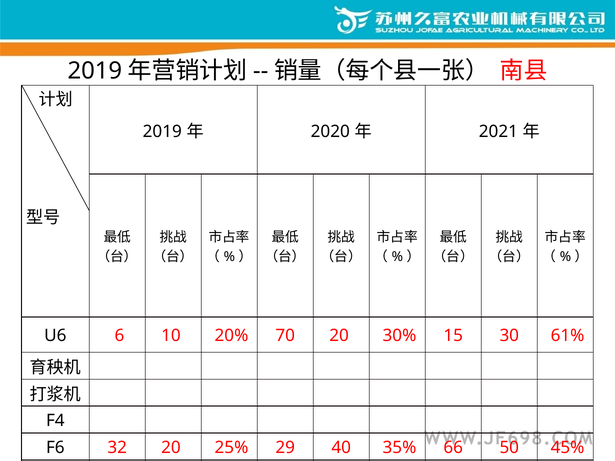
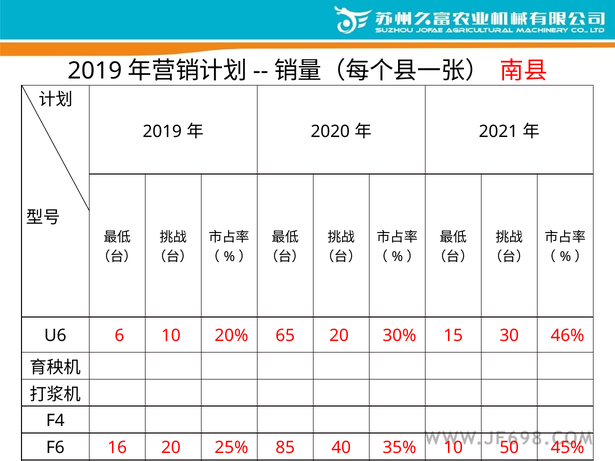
70: 70 -> 65
61%: 61% -> 46%
32: 32 -> 16
29: 29 -> 85
35% 66: 66 -> 10
